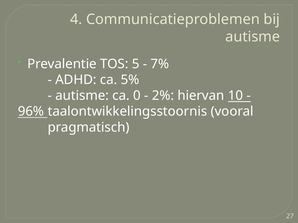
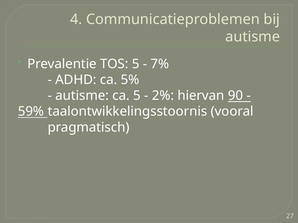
ca 0: 0 -> 5
10: 10 -> 90
96%: 96% -> 59%
